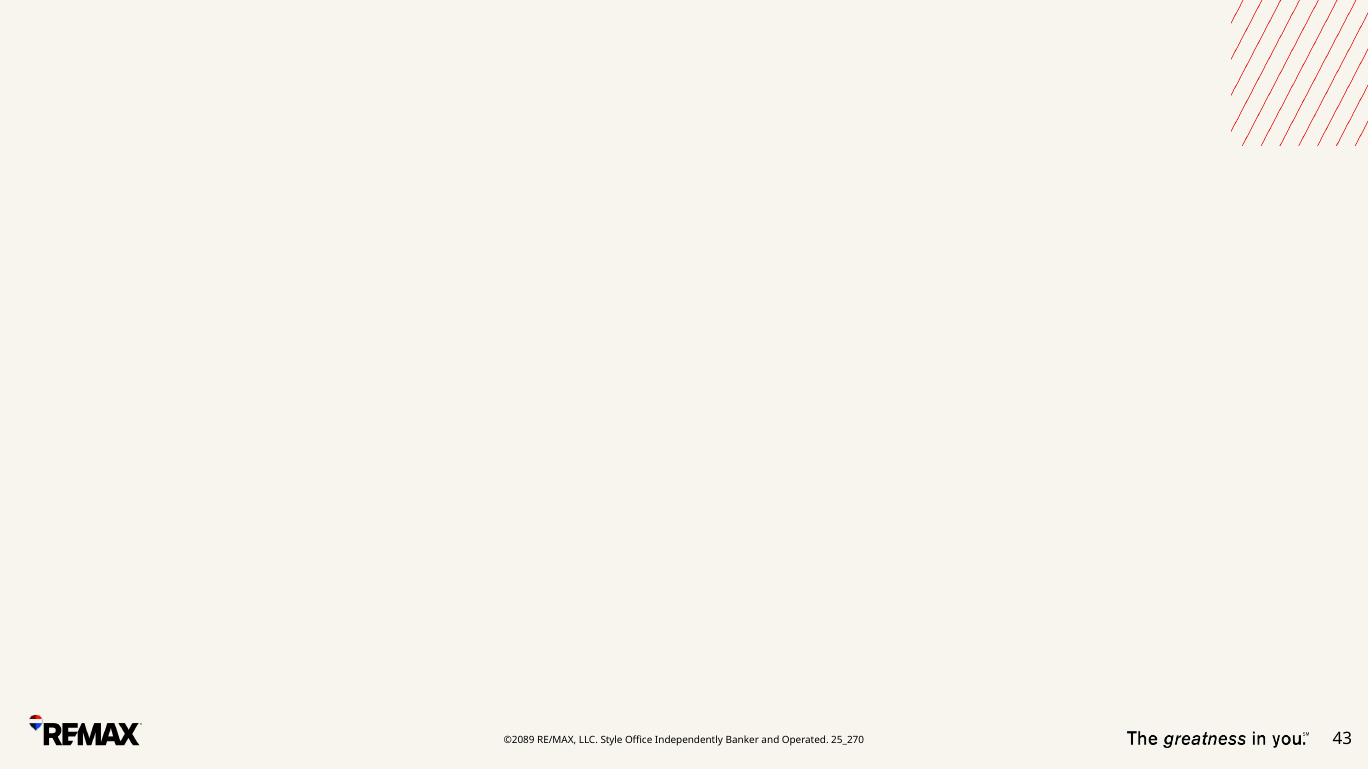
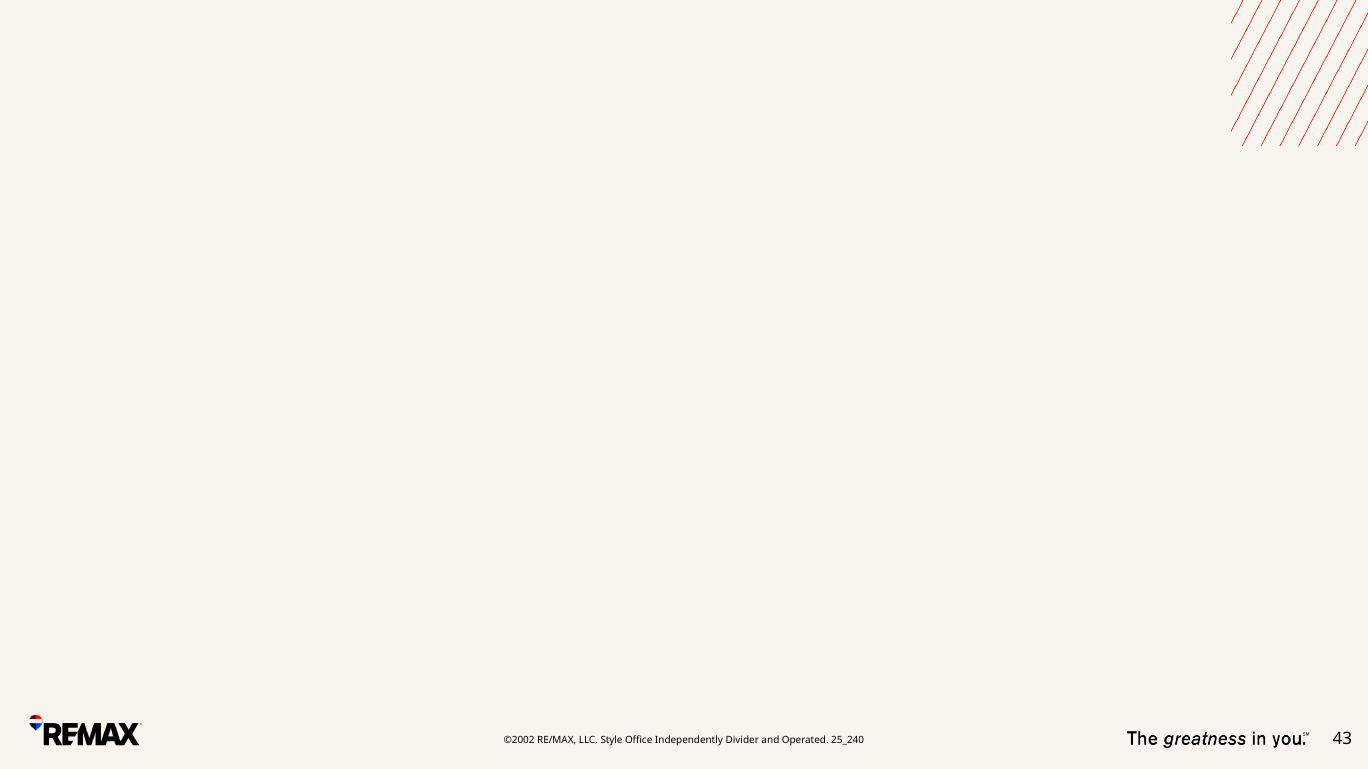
©2089: ©2089 -> ©2002
Banker: Banker -> Divider
25_270: 25_270 -> 25_240
